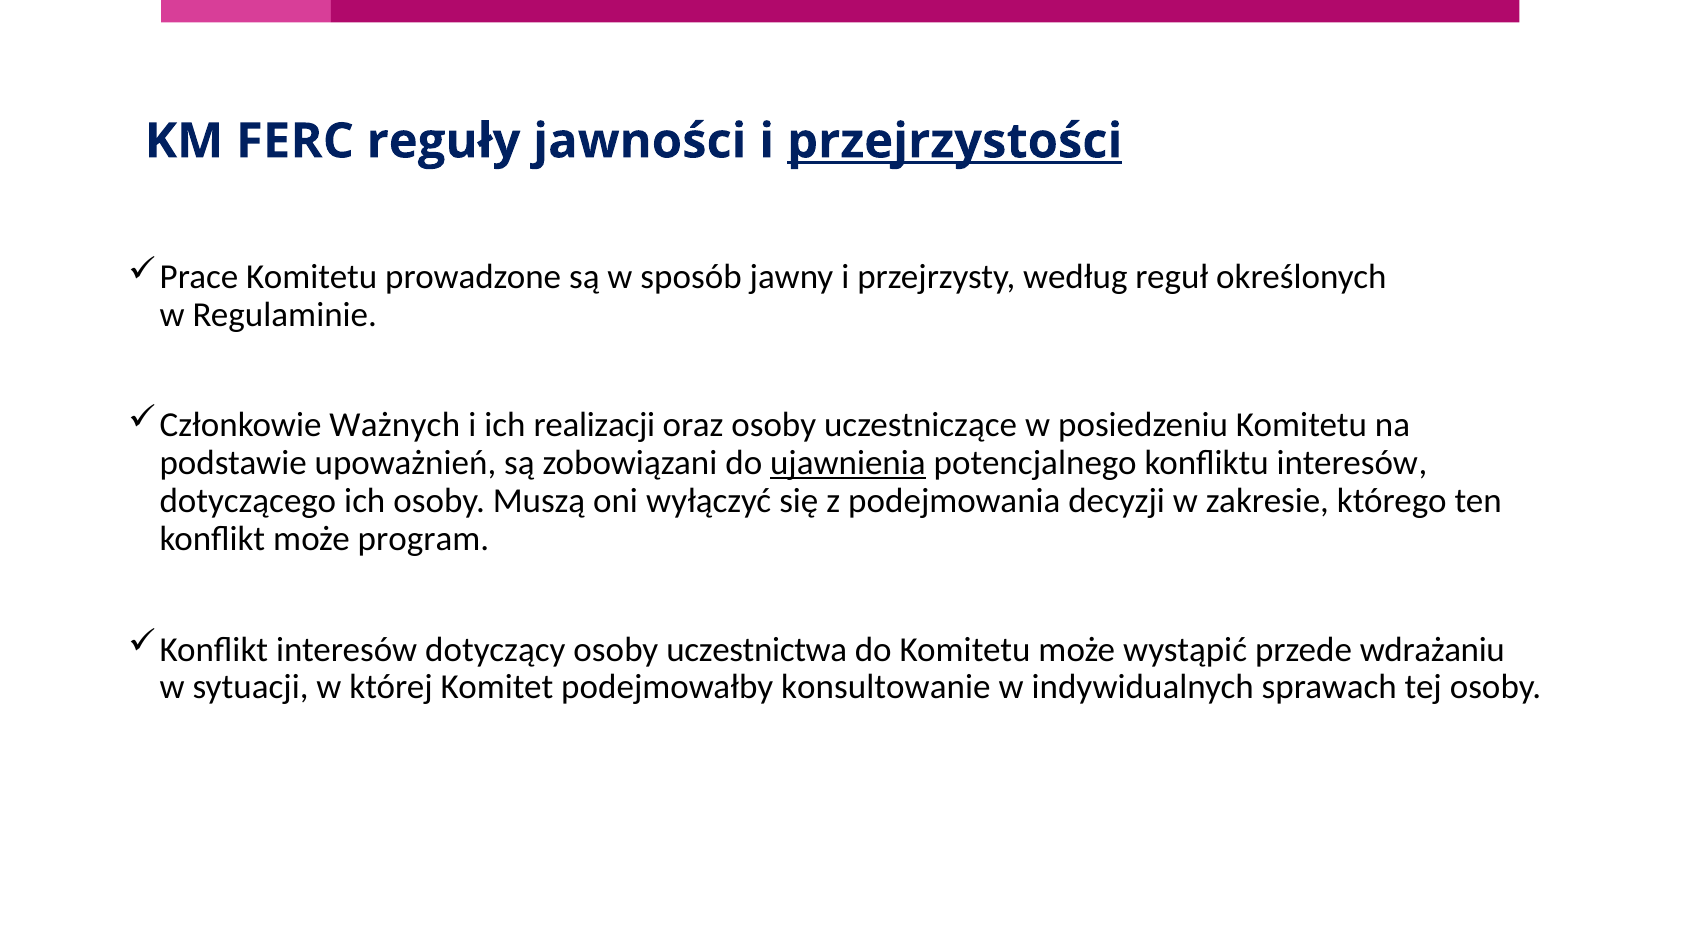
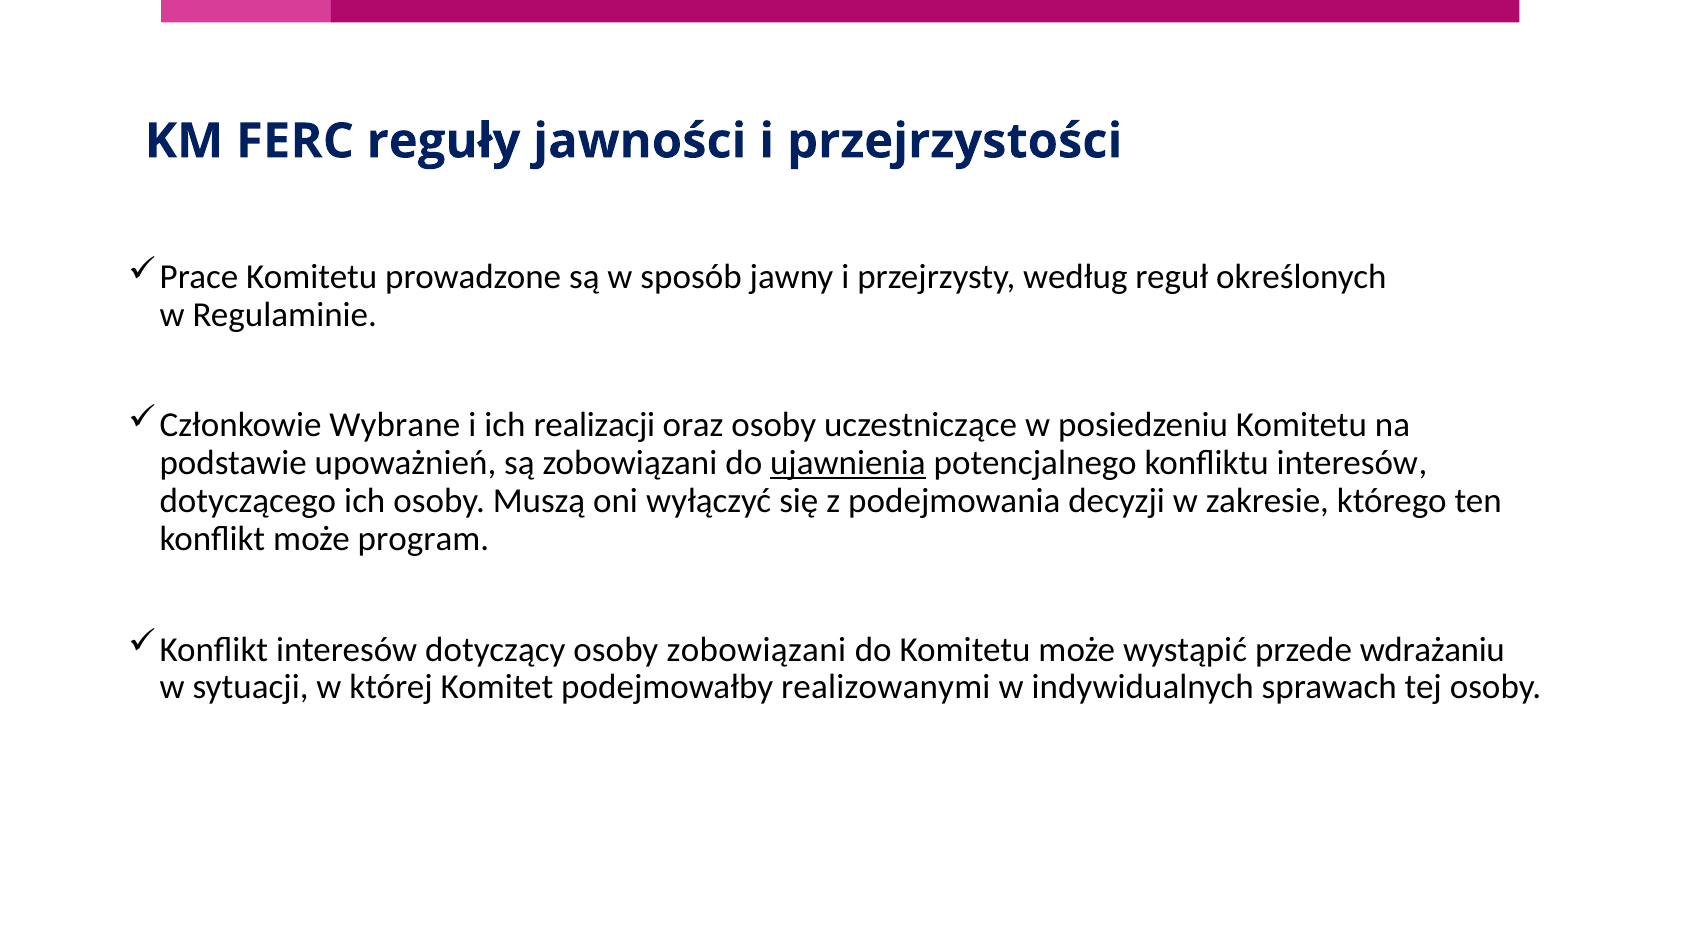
przejrzystości underline: present -> none
Ważnych: Ważnych -> Wybrane
osoby uczestnictwa: uczestnictwa -> zobowiązani
konsultowanie: konsultowanie -> realizowanymi
